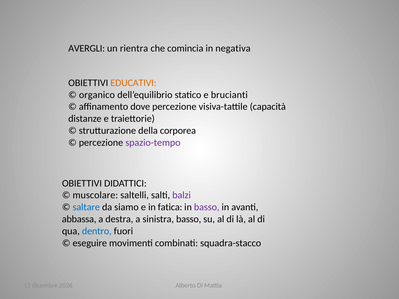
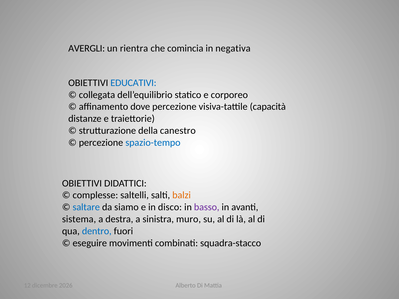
EDUCATIVI colour: orange -> blue
organico: organico -> collegata
brucianti: brucianti -> corporeo
corporea: corporea -> canestro
spazio-tempo colour: purple -> blue
muscolare: muscolare -> complesse
balzi colour: purple -> orange
fatica: fatica -> disco
abbassa: abbassa -> sistema
sinistra basso: basso -> muro
